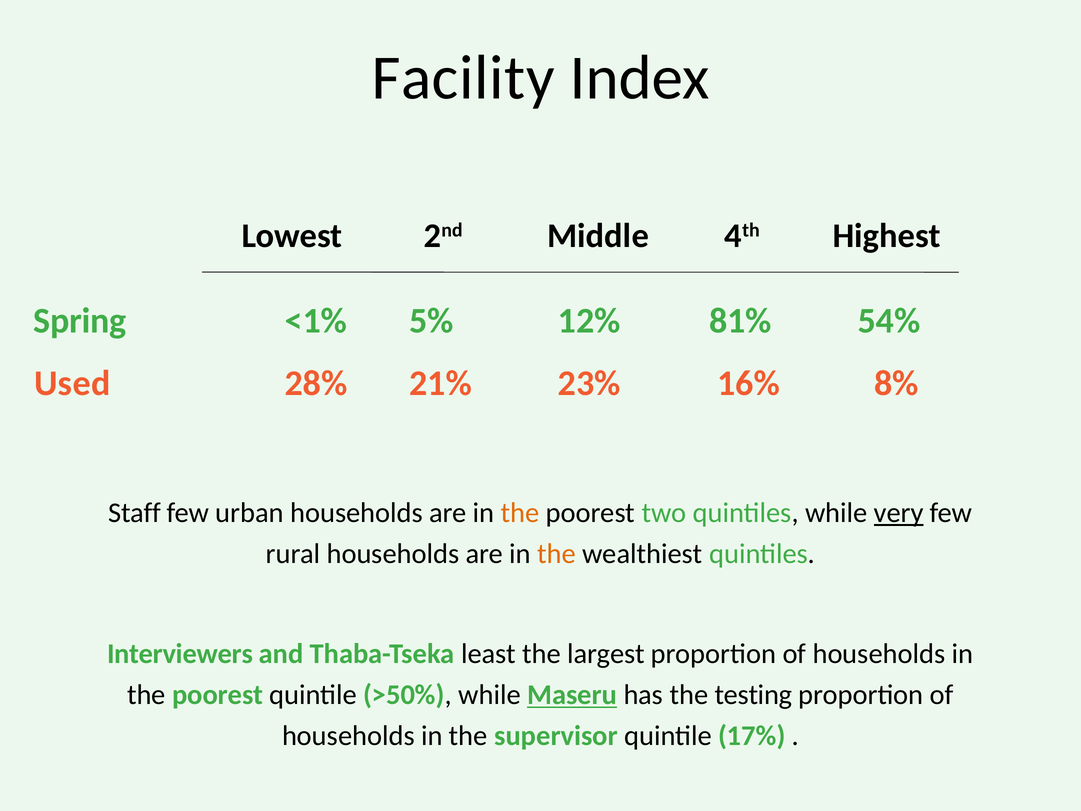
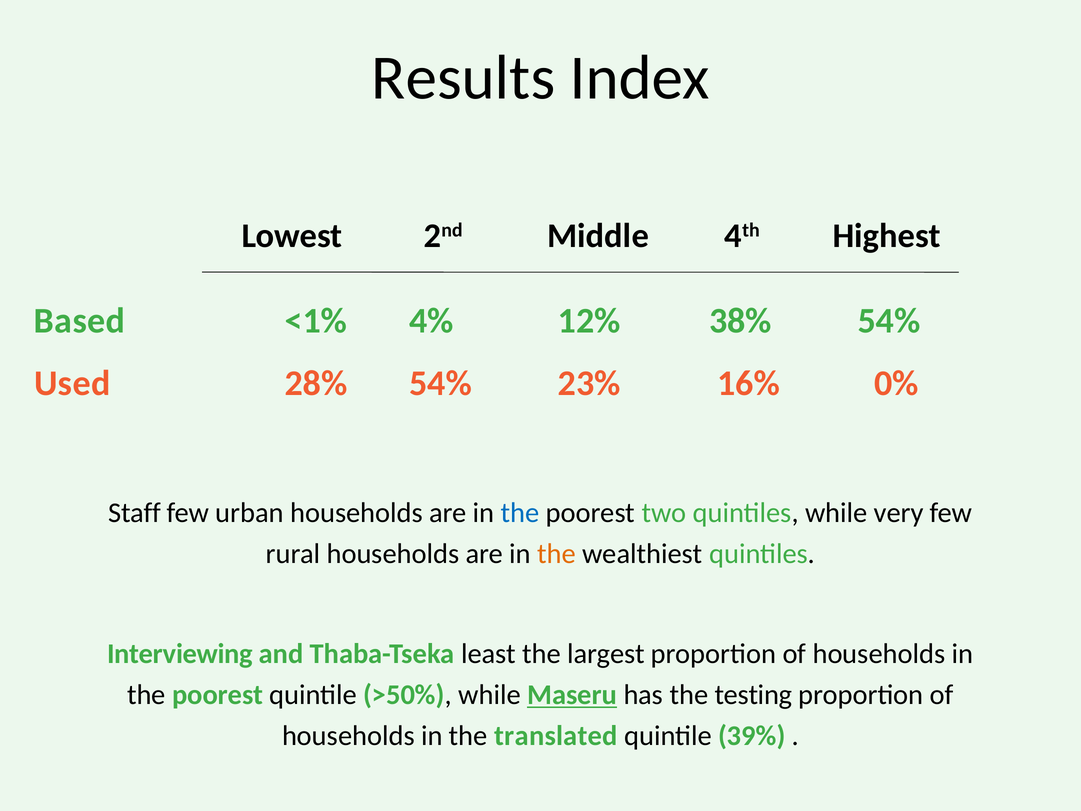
Facility: Facility -> Results
Spring: Spring -> Based
5%: 5% -> 4%
81%: 81% -> 38%
28% 21%: 21% -> 54%
8%: 8% -> 0%
the at (520, 513) colour: orange -> blue
very underline: present -> none
Interviewers: Interviewers -> Interviewing
supervisor: supervisor -> translated
17%: 17% -> 39%
